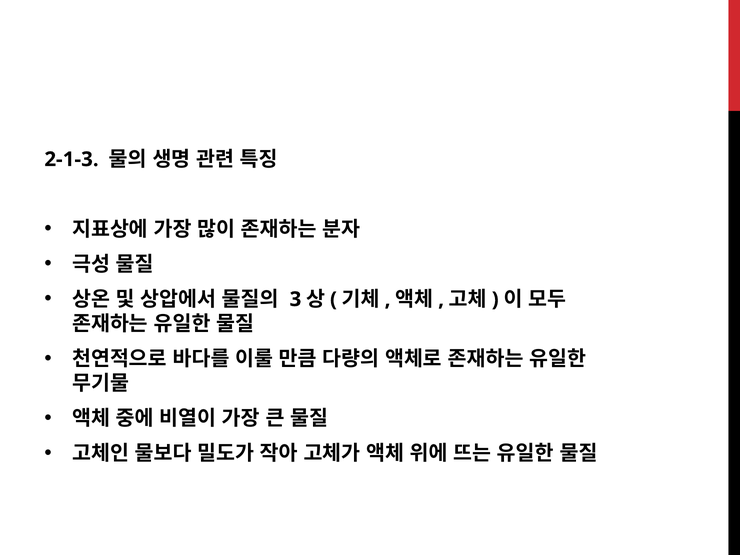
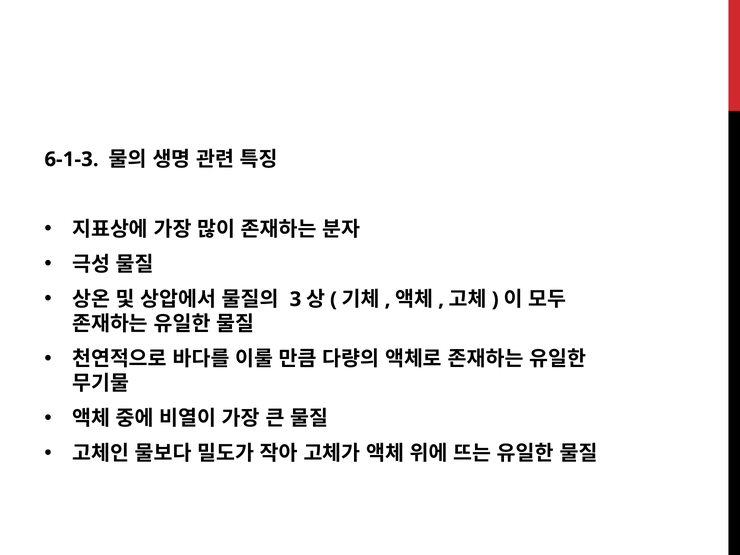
2-1-3: 2-1-3 -> 6-1-3
